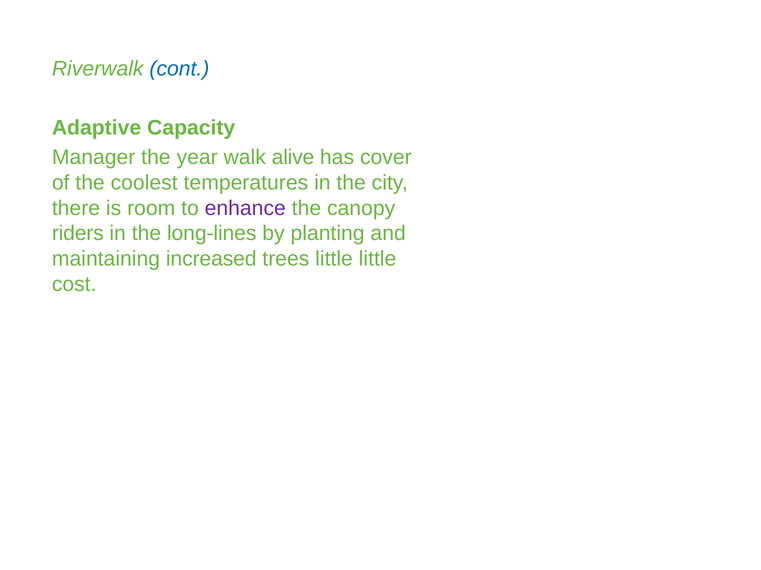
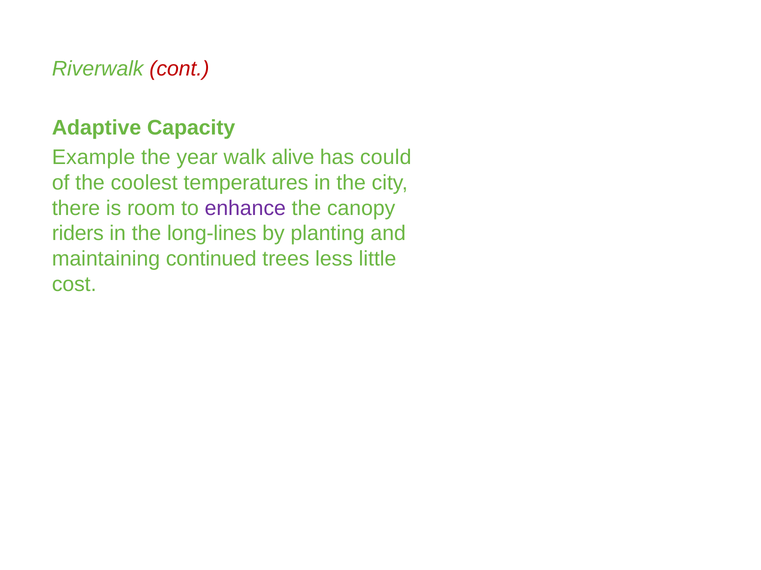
cont colour: blue -> red
Manager: Manager -> Example
cover: cover -> could
increased: increased -> continued
trees little: little -> less
